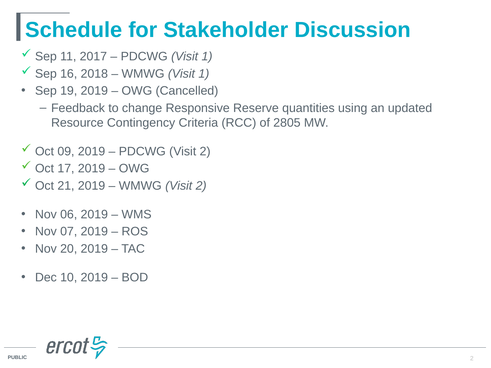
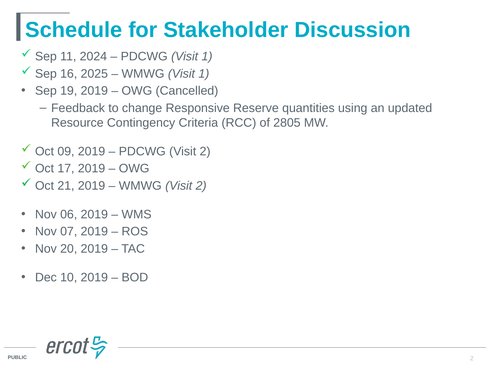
2017: 2017 -> 2024
2018: 2018 -> 2025
